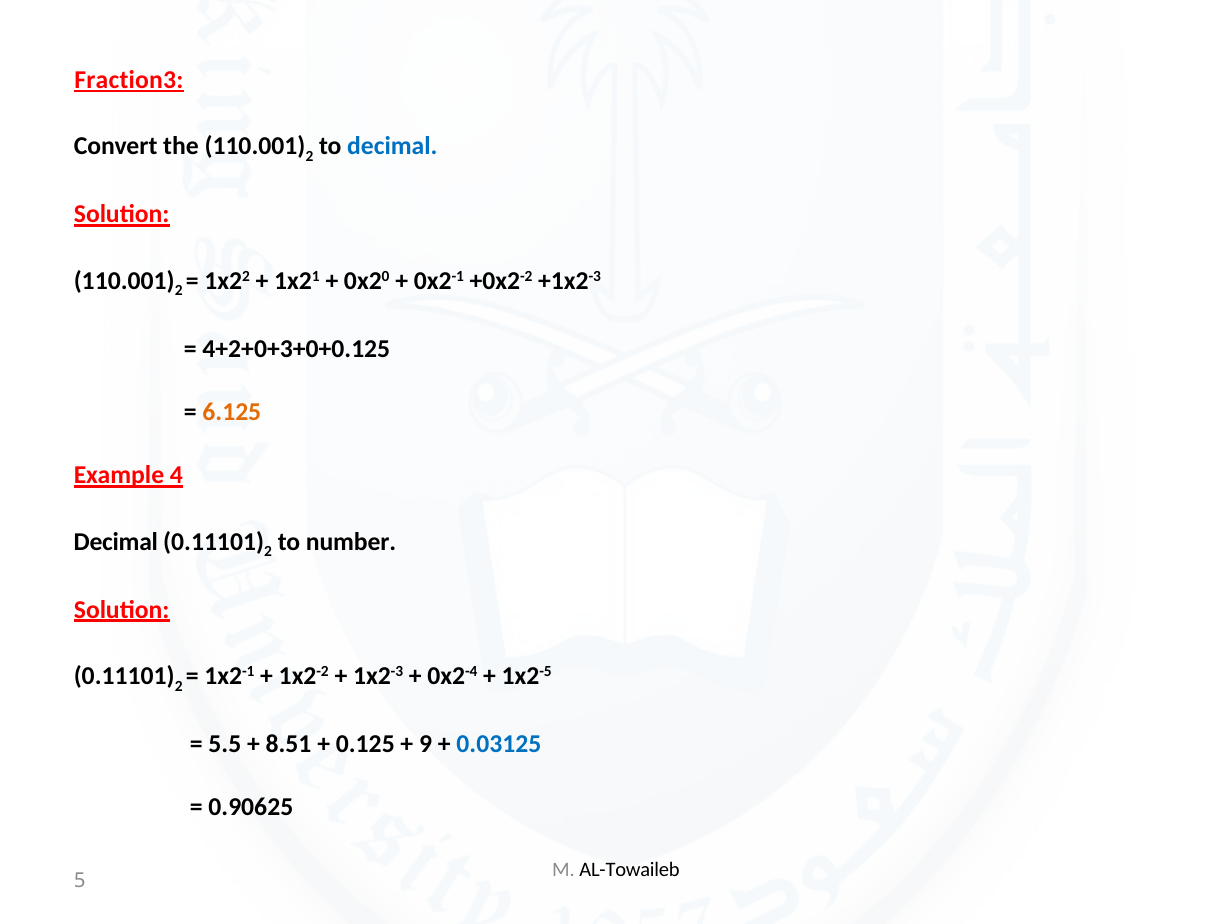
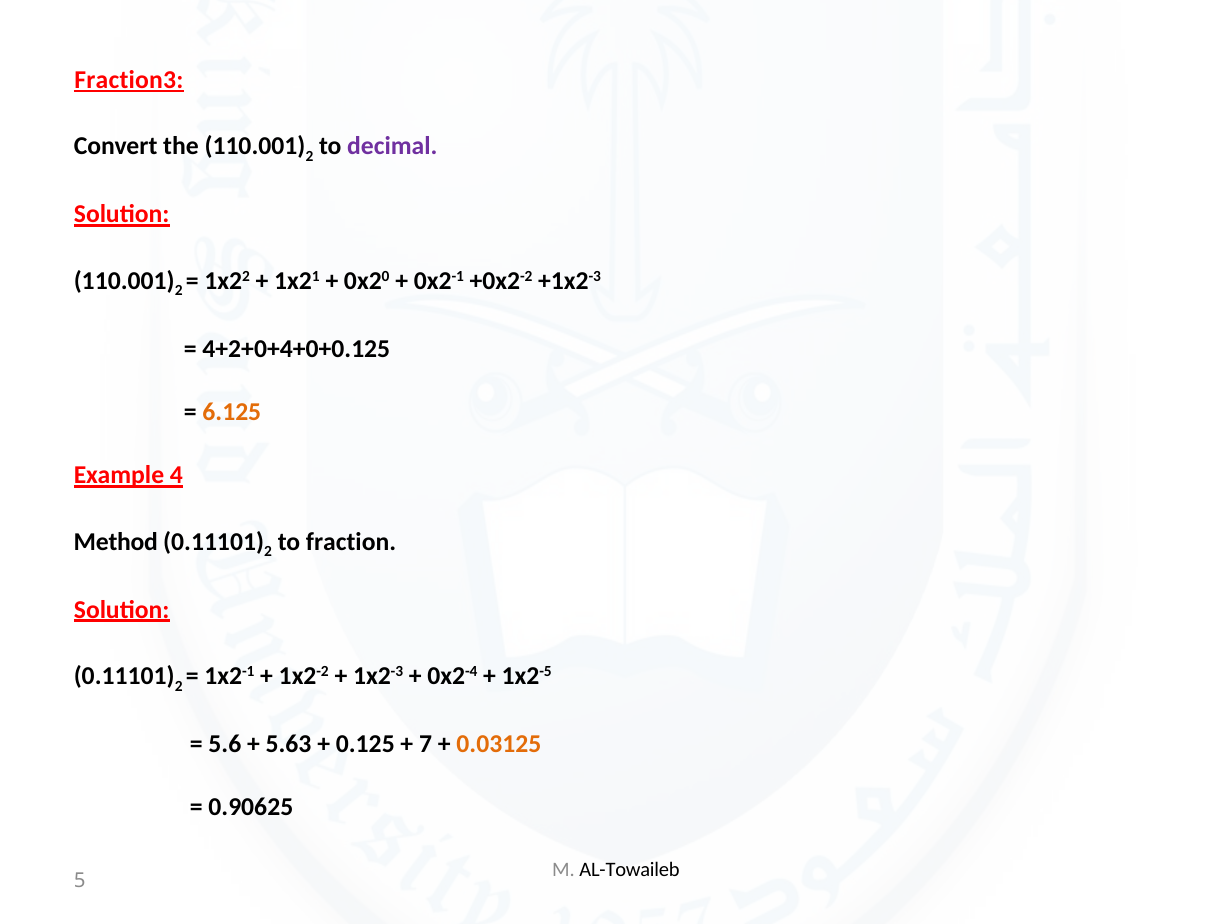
decimal at (392, 147) colour: blue -> purple
4+2+0+3+0+0.125: 4+2+0+3+0+0.125 -> 4+2+0+4+0+0.125
Decimal at (116, 542): Decimal -> Method
number: number -> fraction
5.5: 5.5 -> 5.6
8.51: 8.51 -> 5.63
9: 9 -> 7
0.03125 colour: blue -> orange
